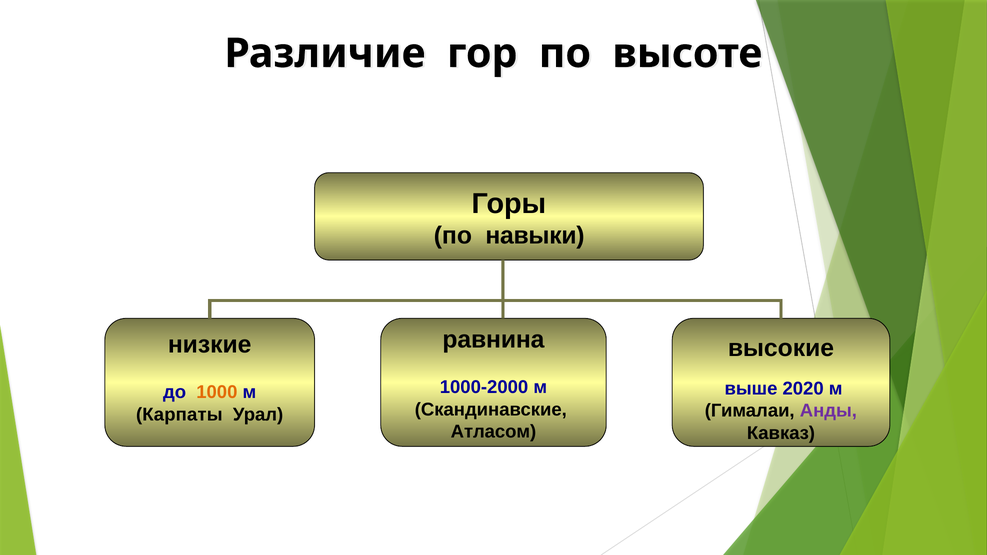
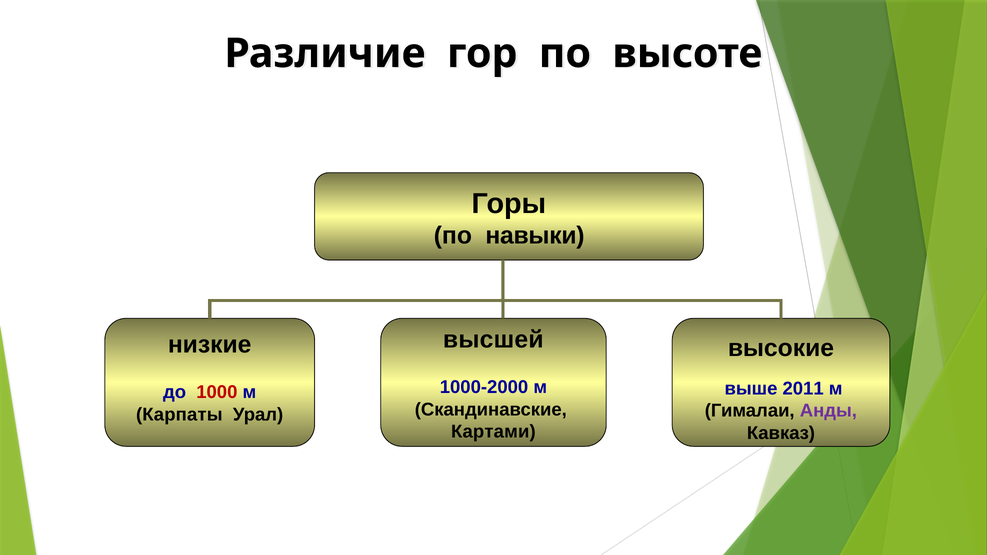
равнина: равнина -> высшей
2020: 2020 -> 2011
1000 colour: orange -> red
Атласом: Атласом -> Картами
